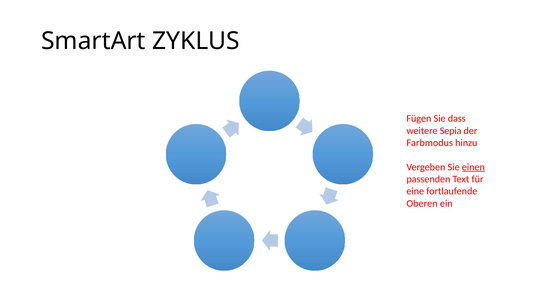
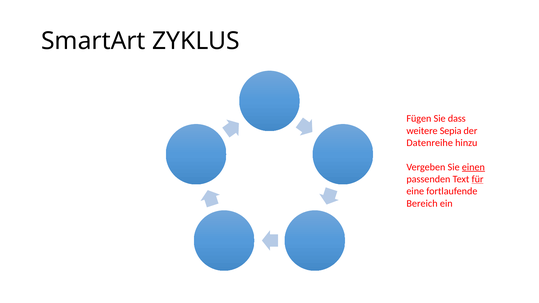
Farbmodus: Farbmodus -> Datenreihe
für underline: none -> present
Oberen: Oberen -> Bereich
